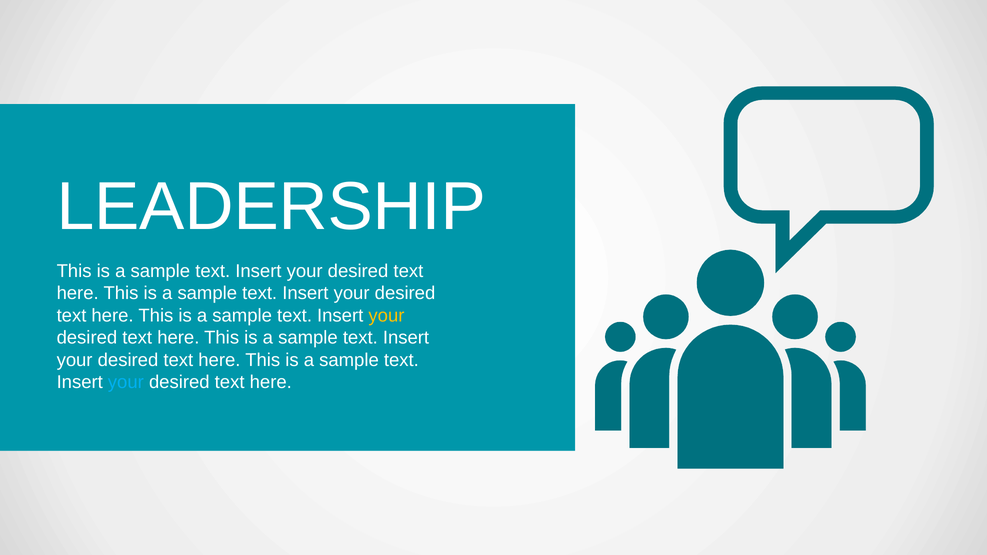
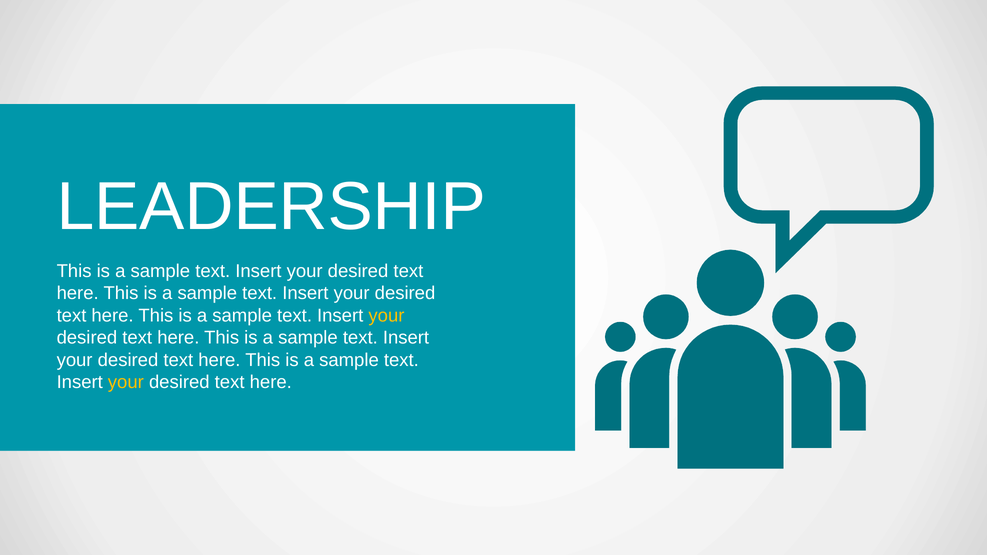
your at (126, 382) colour: light blue -> yellow
